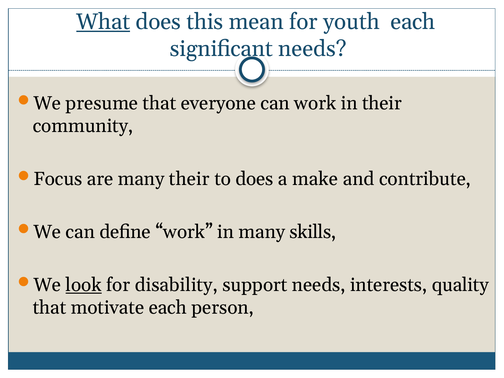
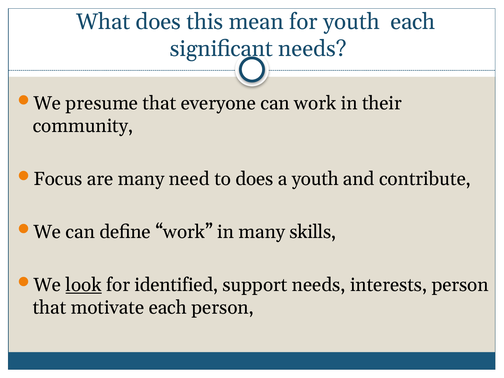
What underline: present -> none
many their: their -> need
a make: make -> youth
disability: disability -> identified
interests quality: quality -> person
